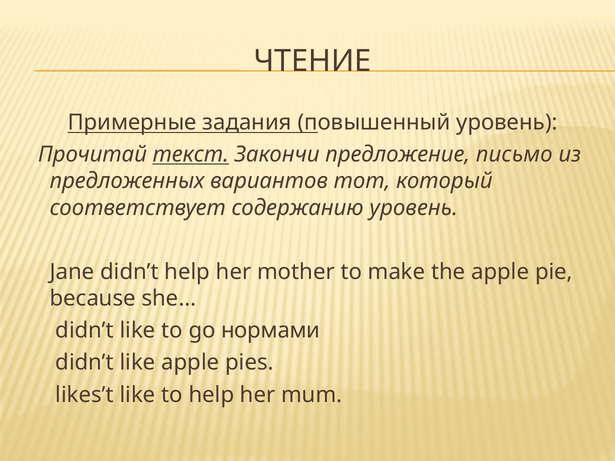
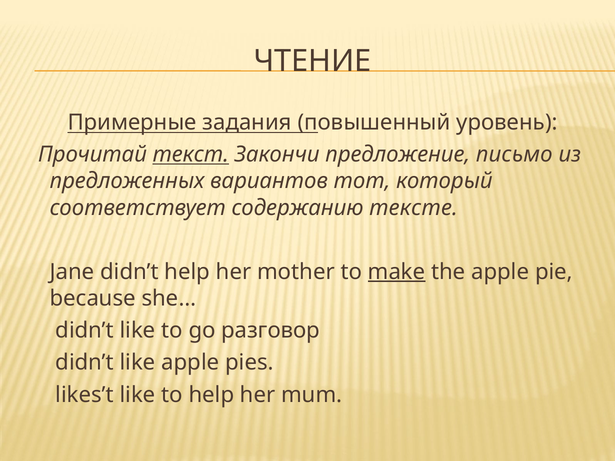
содержанию уровень: уровень -> тексте
make underline: none -> present
нормами: нормами -> разговор
